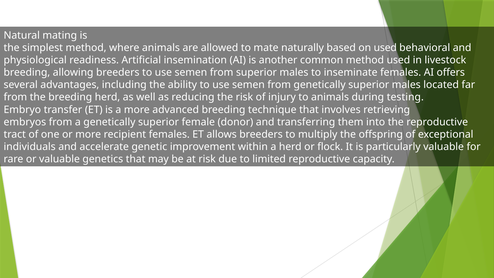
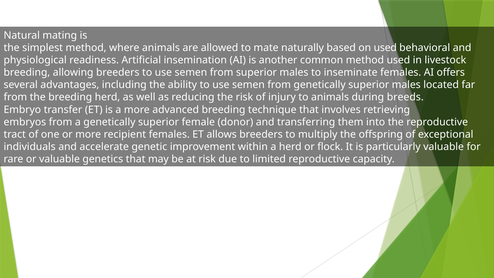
testing: testing -> breeds
